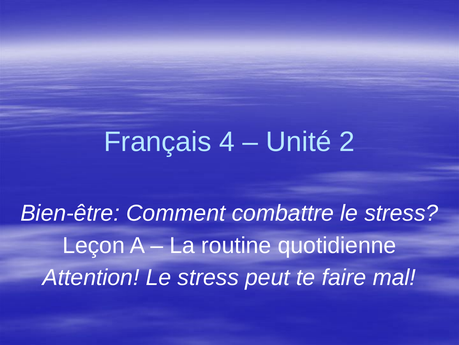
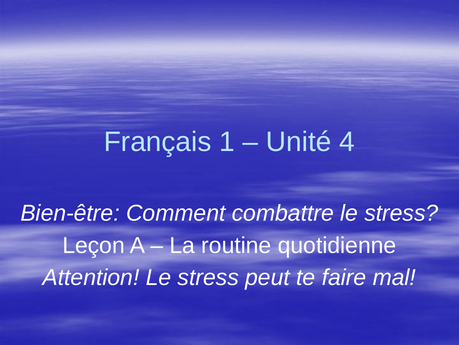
4: 4 -> 1
2: 2 -> 4
